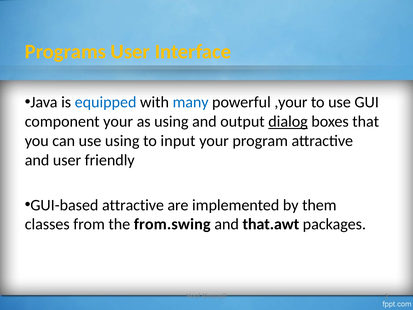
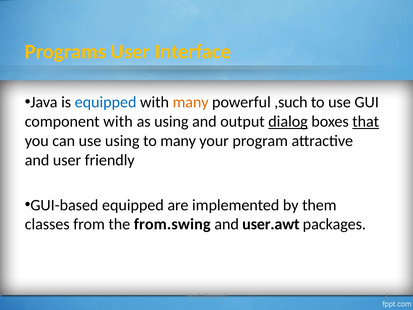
many at (191, 102) colour: blue -> orange
,your: ,your -> ,such
component your: your -> with
that underline: none -> present
to input: input -> many
GUI-based attractive: attractive -> equipped
that.awt: that.awt -> user.awt
